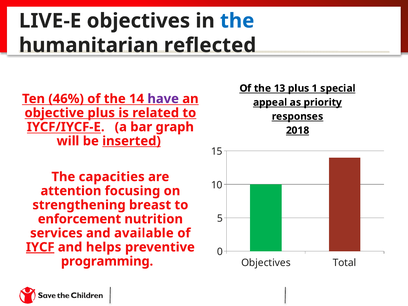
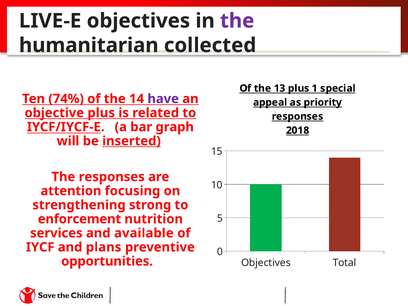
the at (237, 21) colour: blue -> purple
reflected: reflected -> collected
46%: 46% -> 74%
The capacities: capacities -> responses
breast: breast -> strong
IYCF underline: present -> none
helps: helps -> plans
programming: programming -> opportunities
